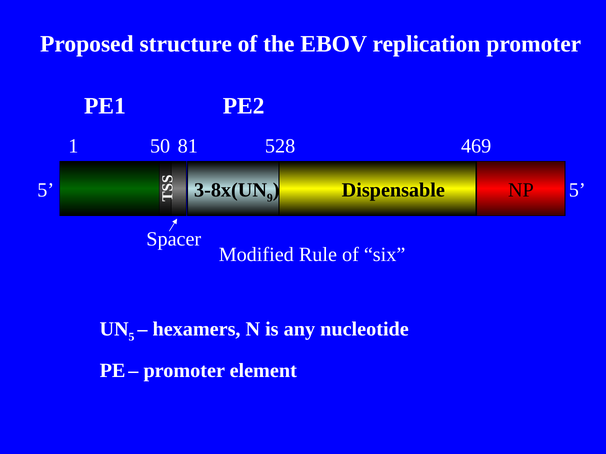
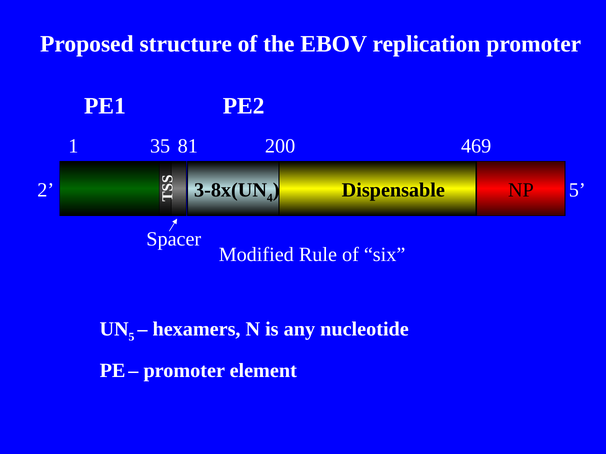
50: 50 -> 35
528: 528 -> 200
5 at (46, 190): 5 -> 2
9: 9 -> 4
